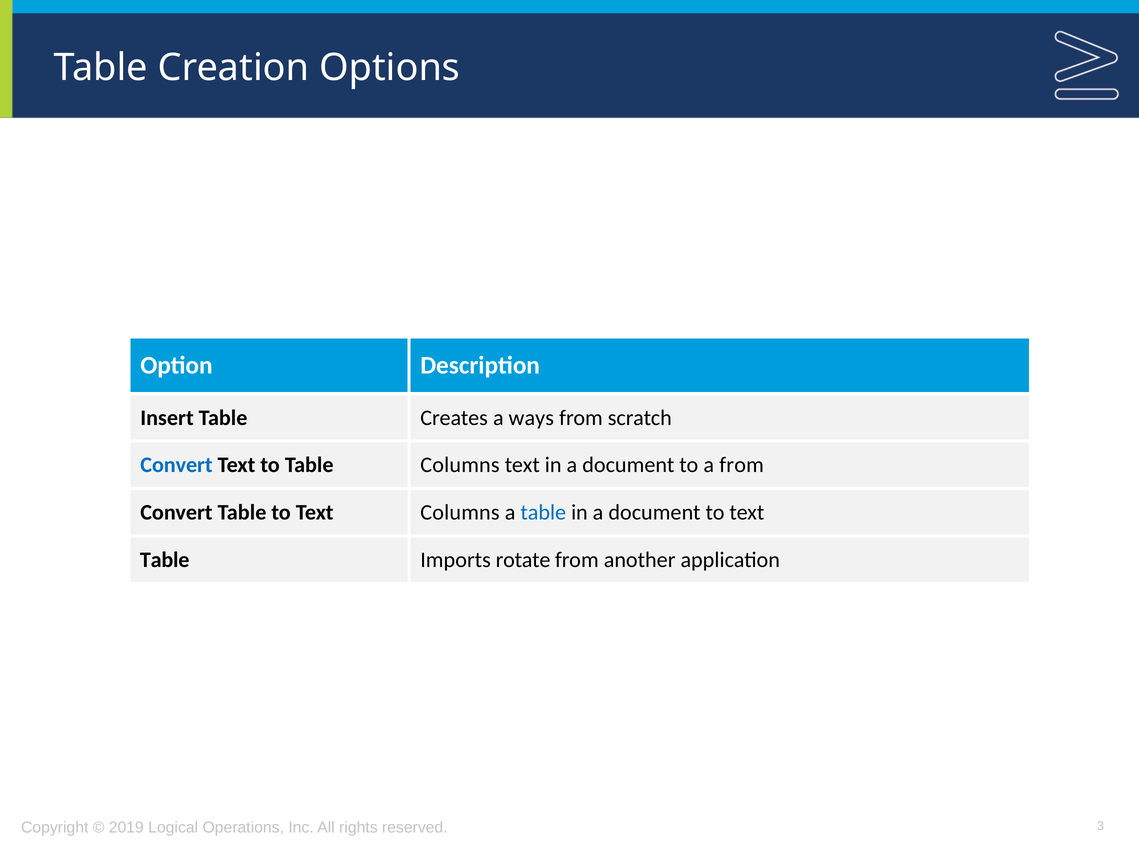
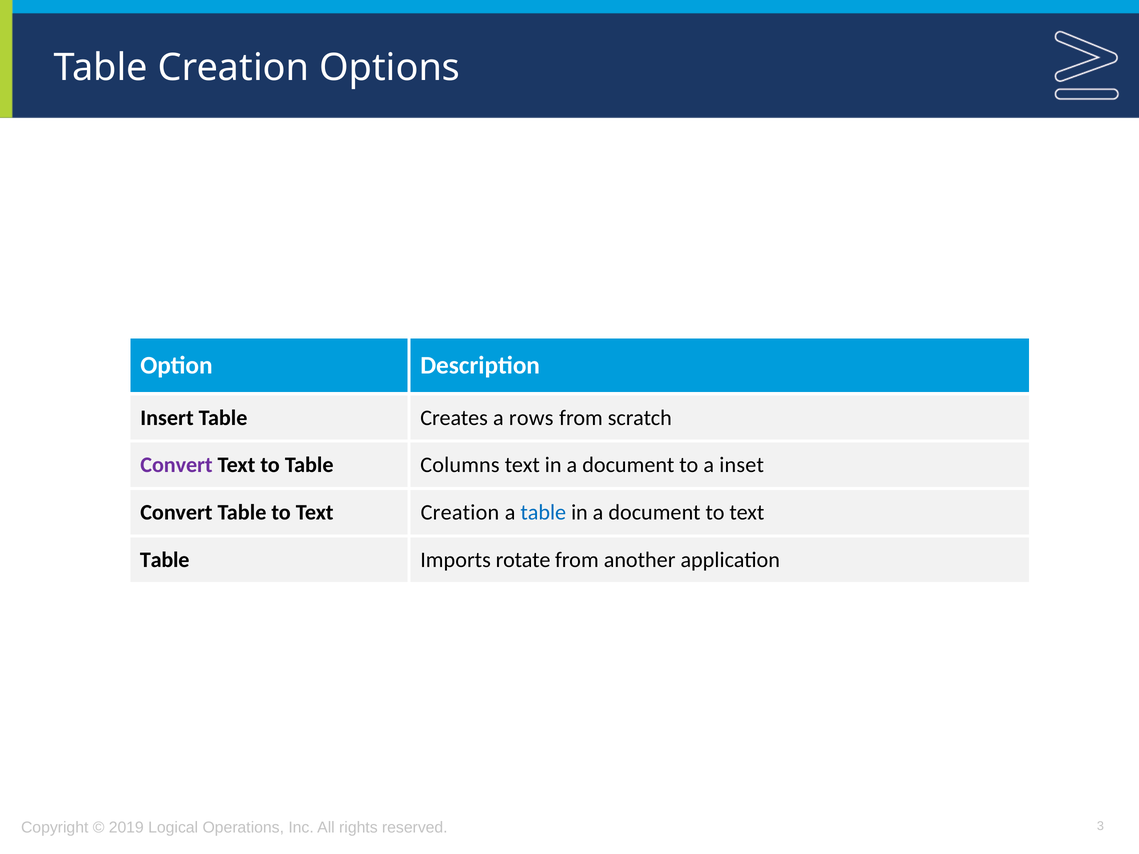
ways: ways -> rows
Convert at (176, 465) colour: blue -> purple
a from: from -> inset
Text Columns: Columns -> Creation
